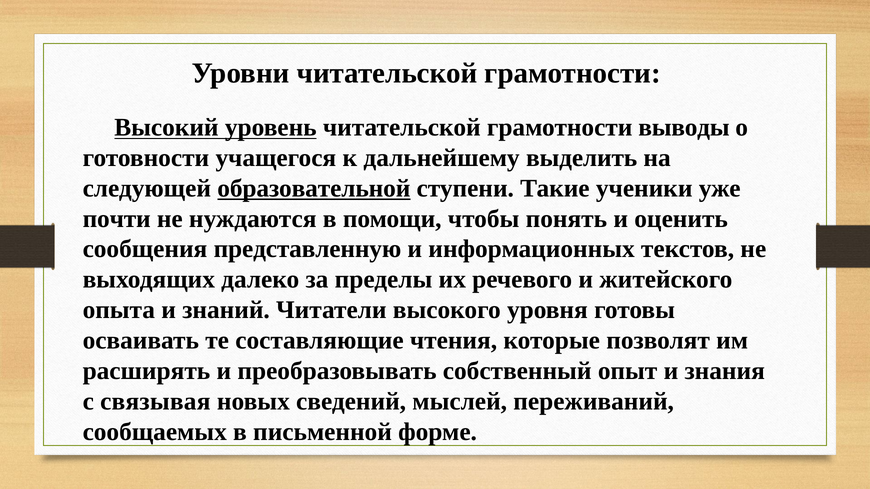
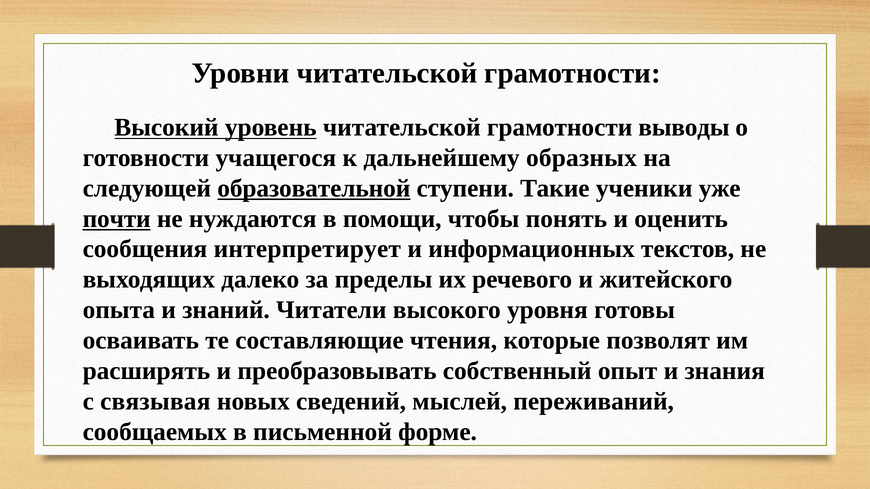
выделить: выделить -> образных
почти underline: none -> present
представленную: представленную -> интерпретирует
